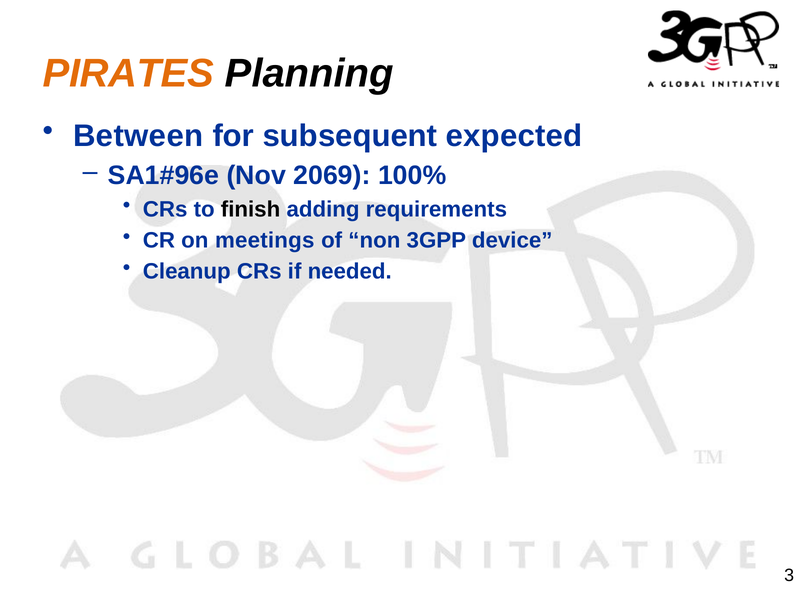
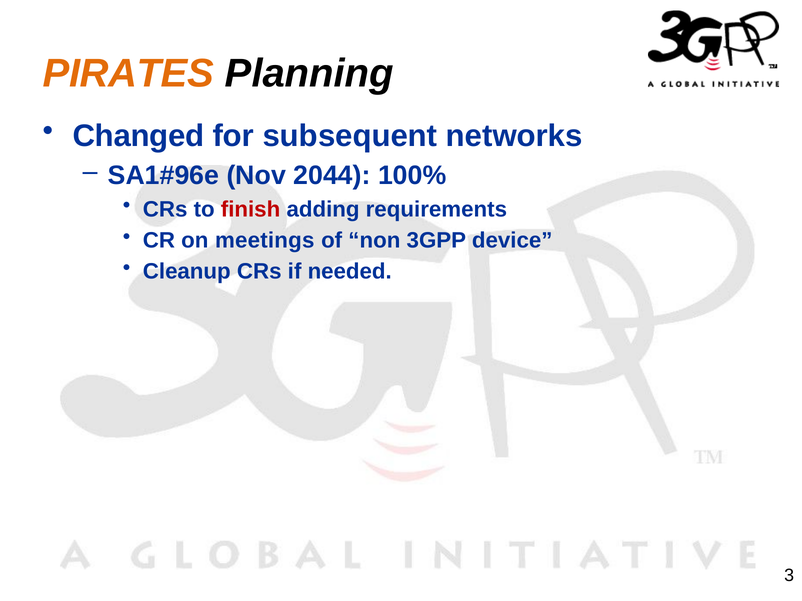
Between: Between -> Changed
expected: expected -> networks
2069: 2069 -> 2044
finish colour: black -> red
